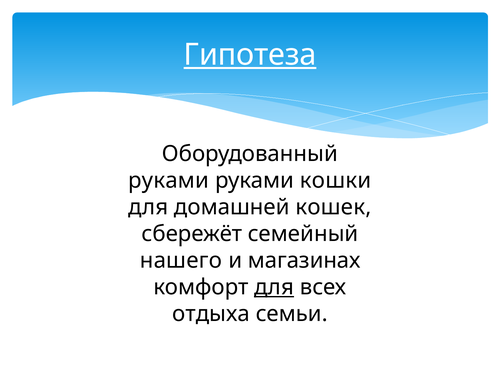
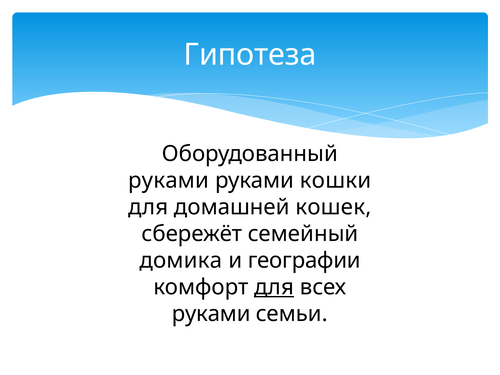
Гипотеза underline: present -> none
нашего: нашего -> домика
магазинах: магазинах -> географии
отдыха at (211, 314): отдыха -> руками
